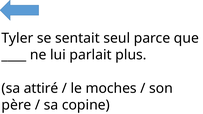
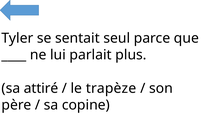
moches: moches -> trapèze
